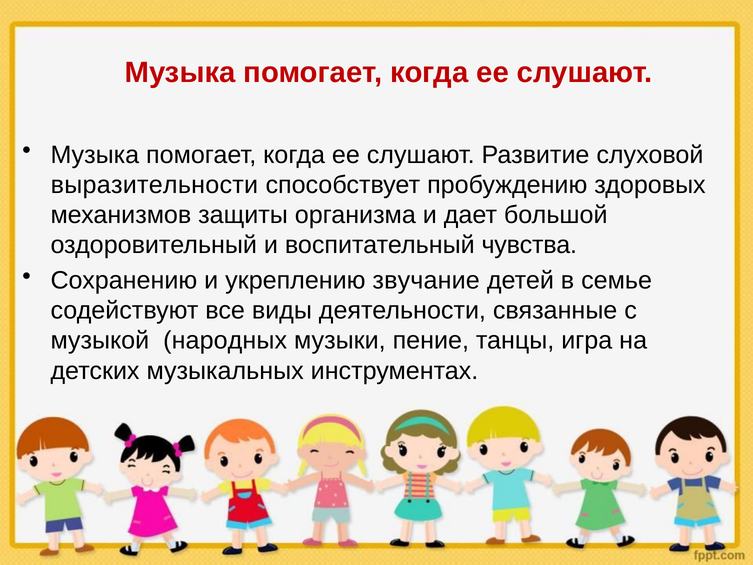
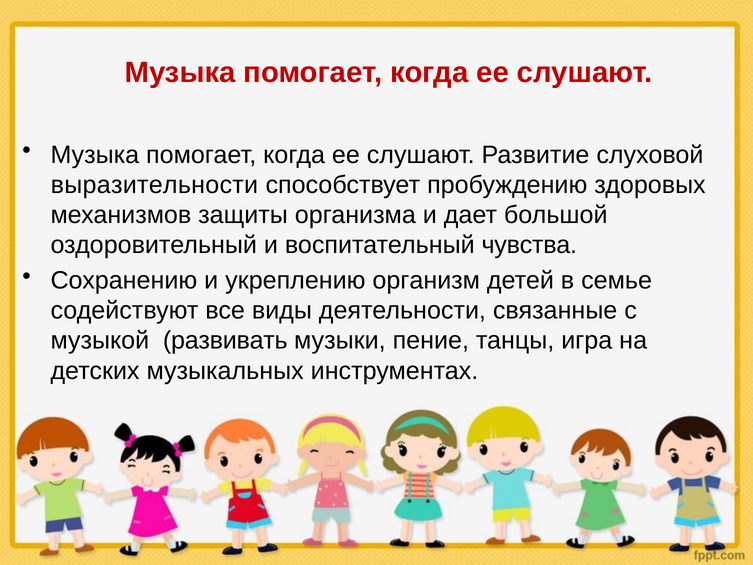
звучание: звучание -> организм
народных: народных -> развивать
